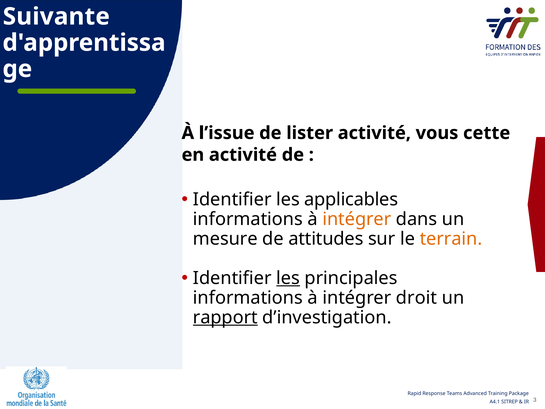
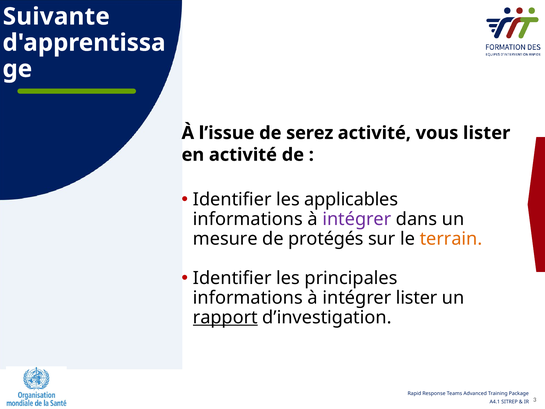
lister: lister -> serez
vous cette: cette -> lister
intégrer at (357, 219) colour: orange -> purple
attitudes: attitudes -> protégés
les at (288, 278) underline: present -> none
intégrer droit: droit -> lister
